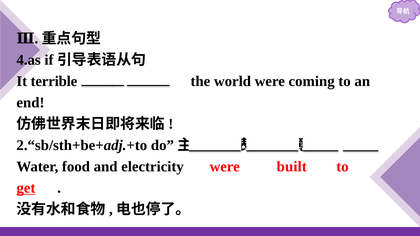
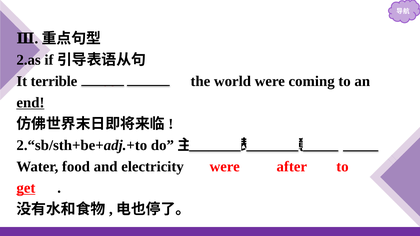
4.as: 4.as -> 2.as
end underline: none -> present
built: built -> after
